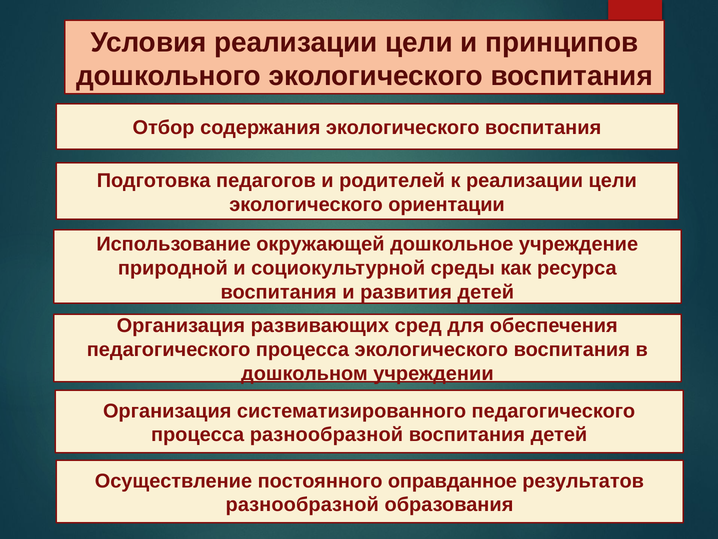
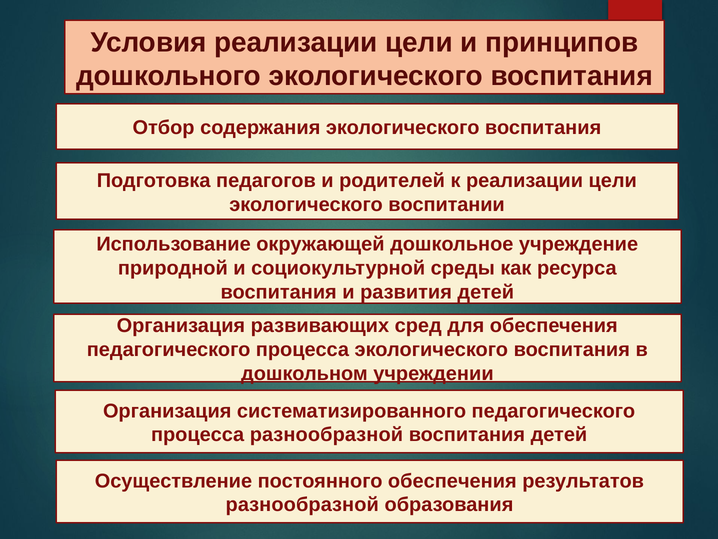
ориентации: ориентации -> воспитании
постоянного оправданное: оправданное -> обеспечения
